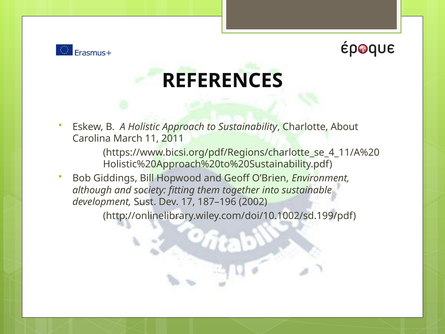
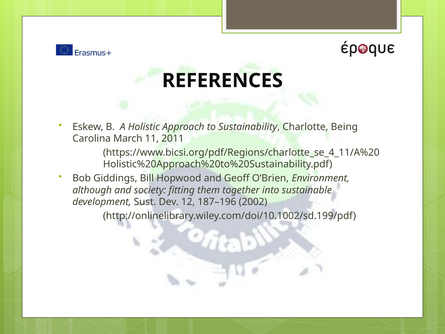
About: About -> Being
17: 17 -> 12
